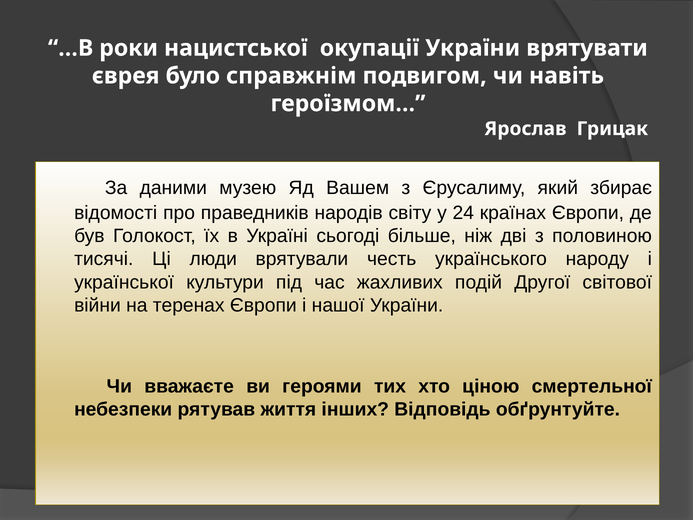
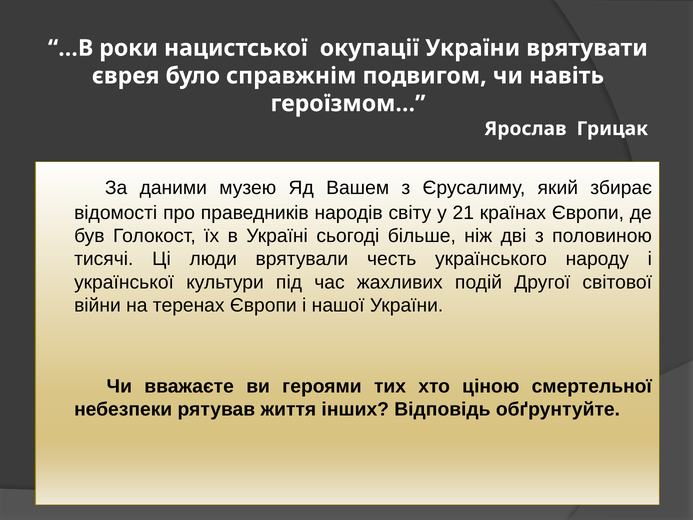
24: 24 -> 21
